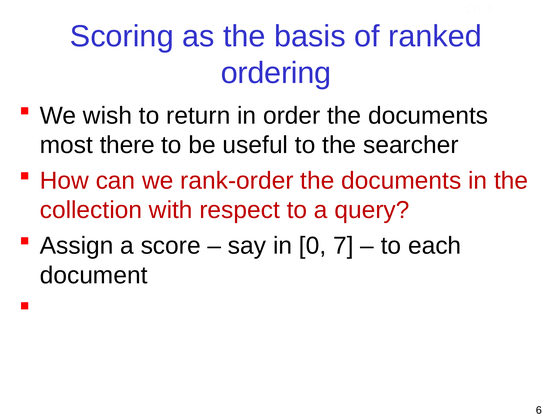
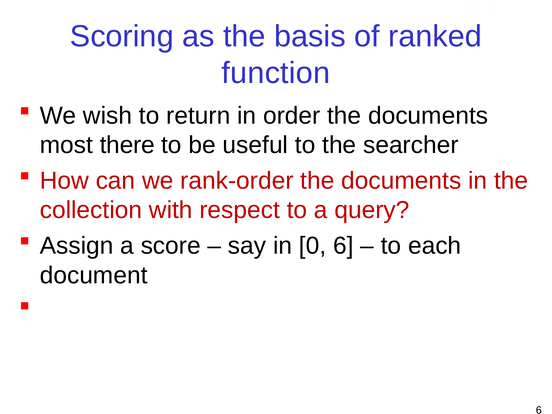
ordering: ordering -> function
0 7: 7 -> 6
